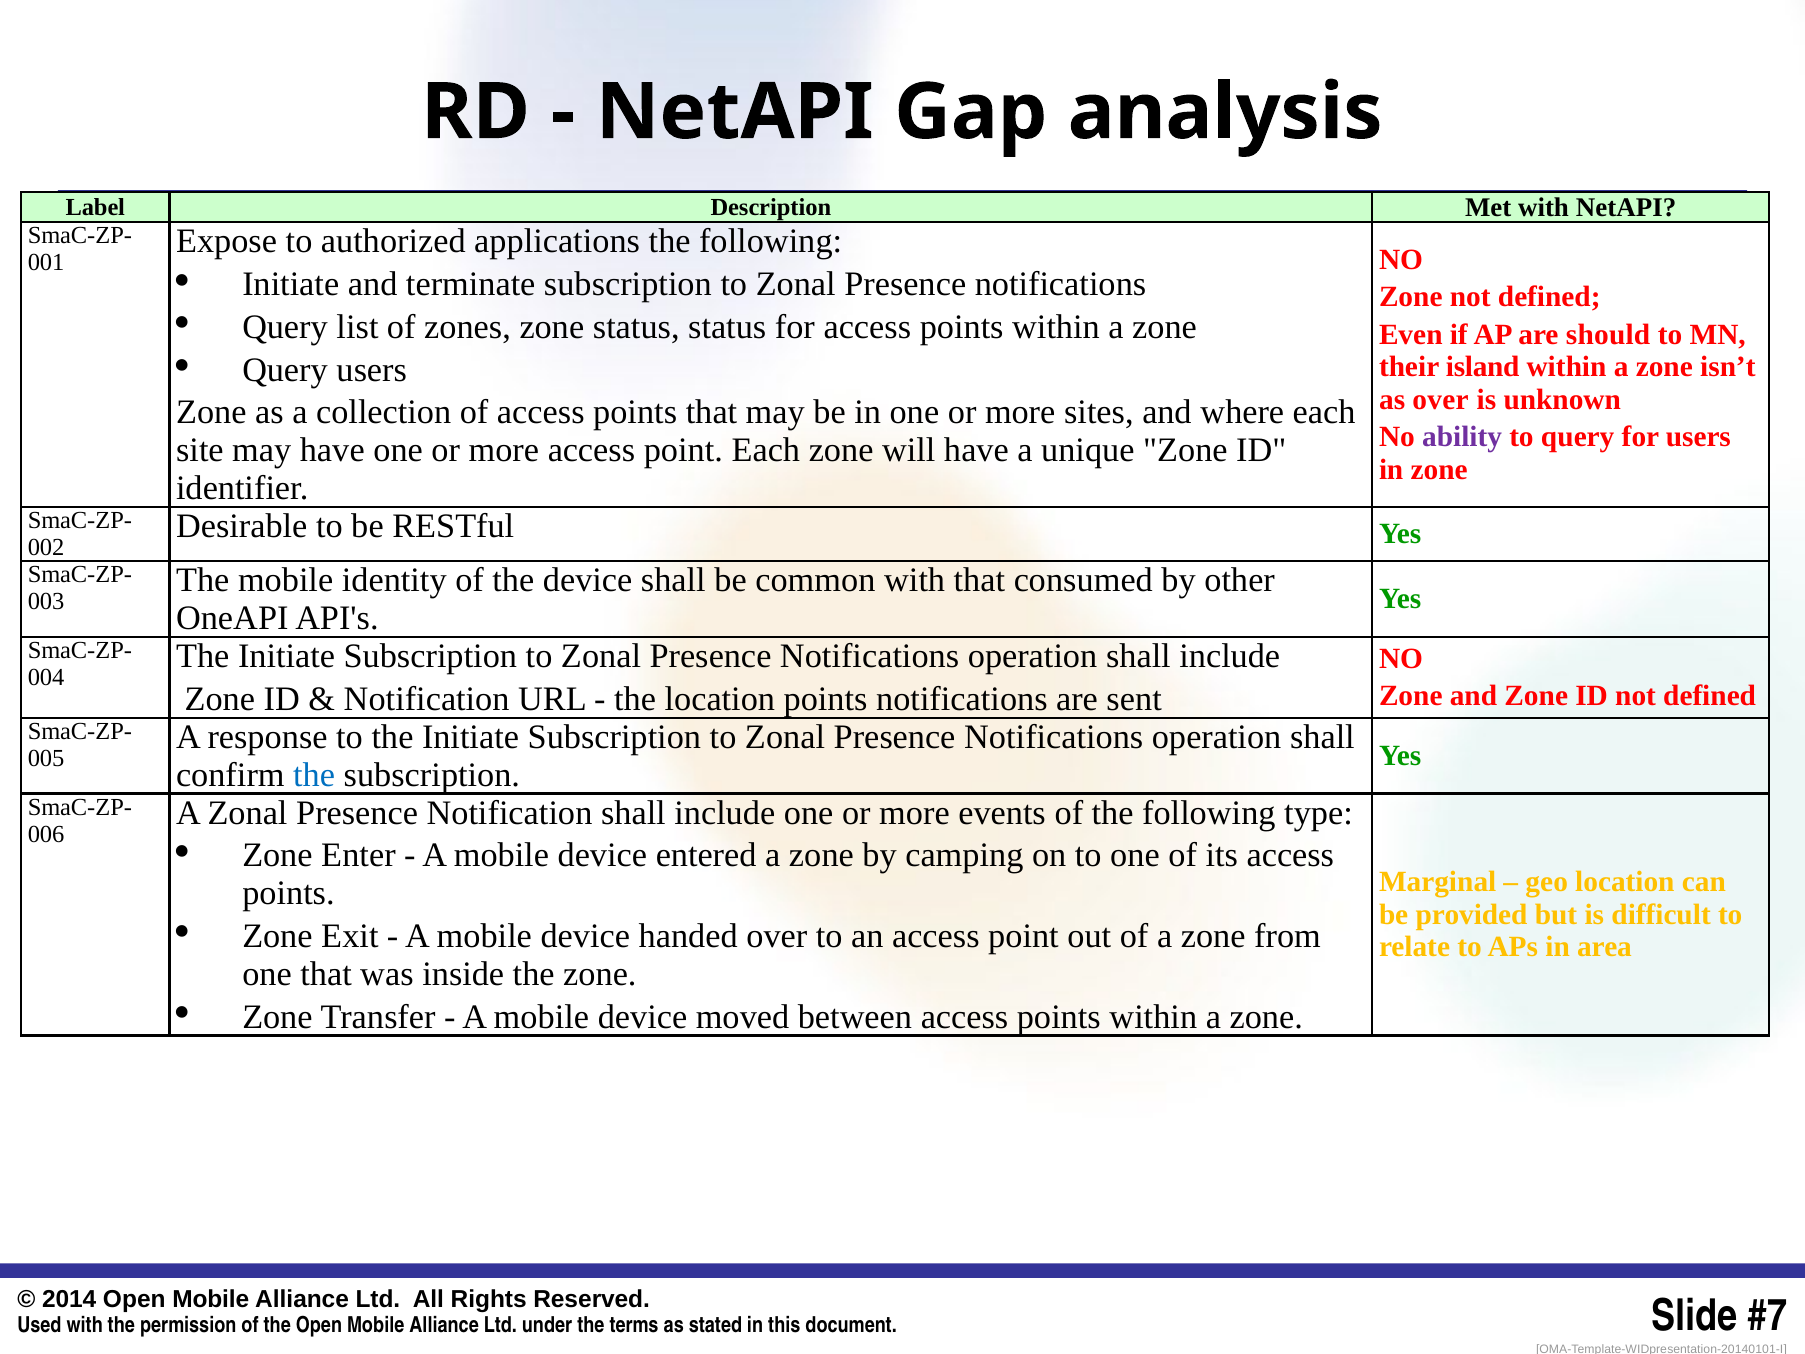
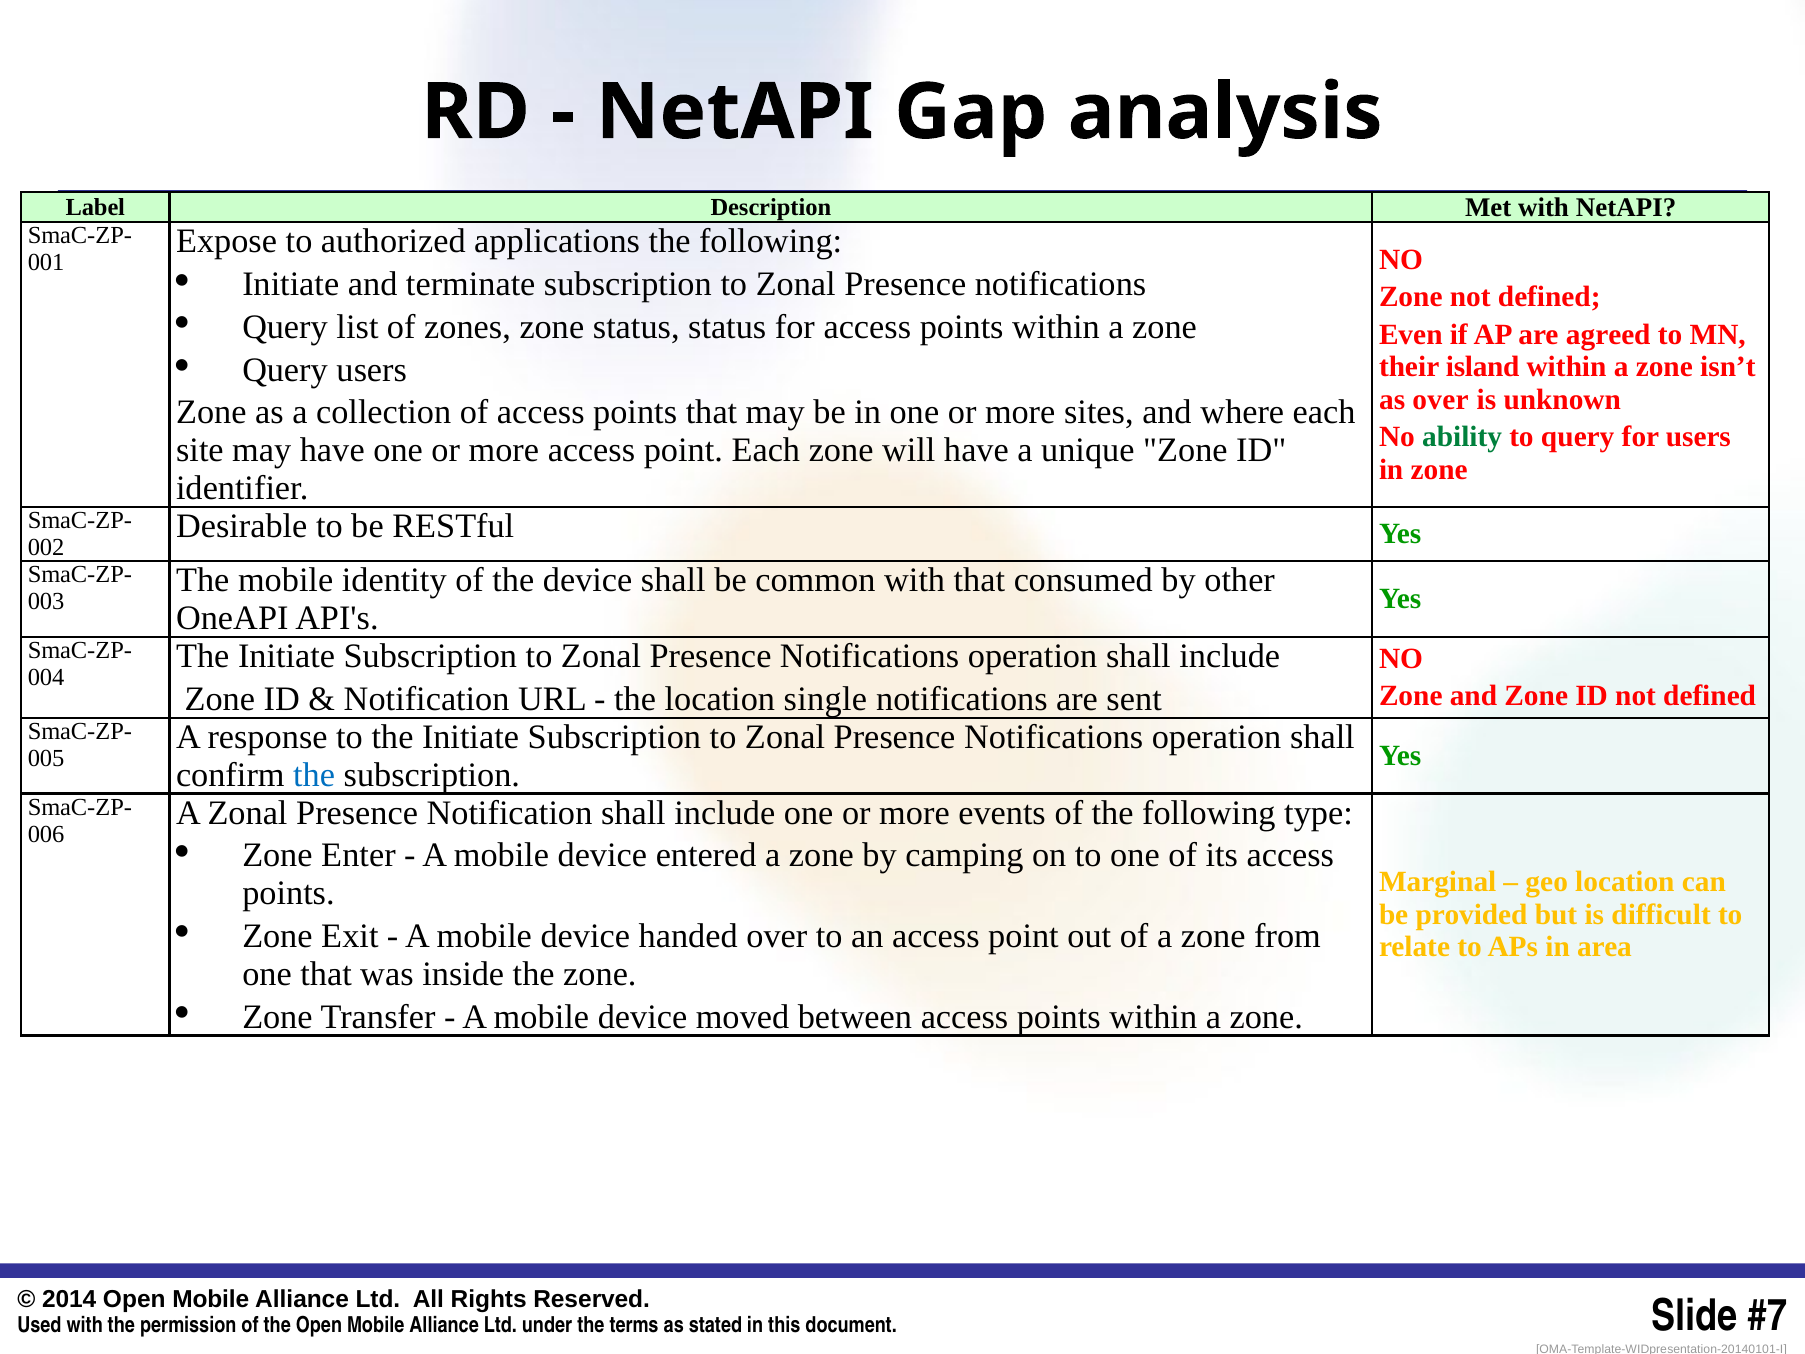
should: should -> agreed
ability colour: purple -> green
location points: points -> single
